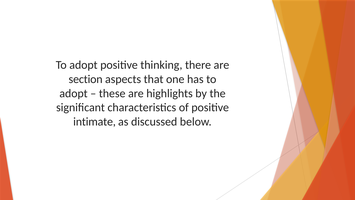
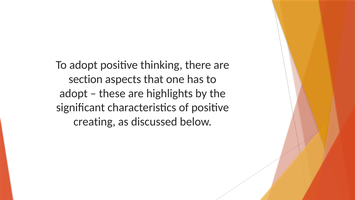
intimate: intimate -> creating
